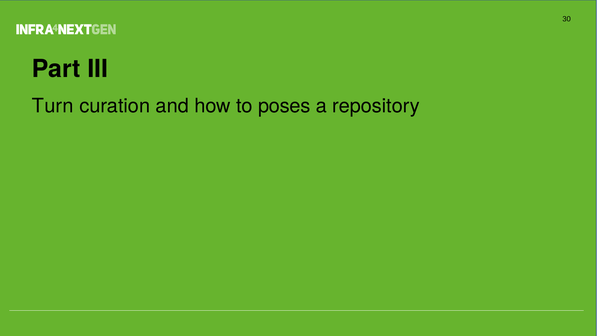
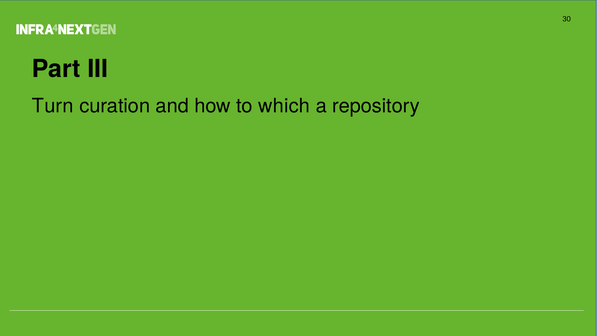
poses: poses -> which
